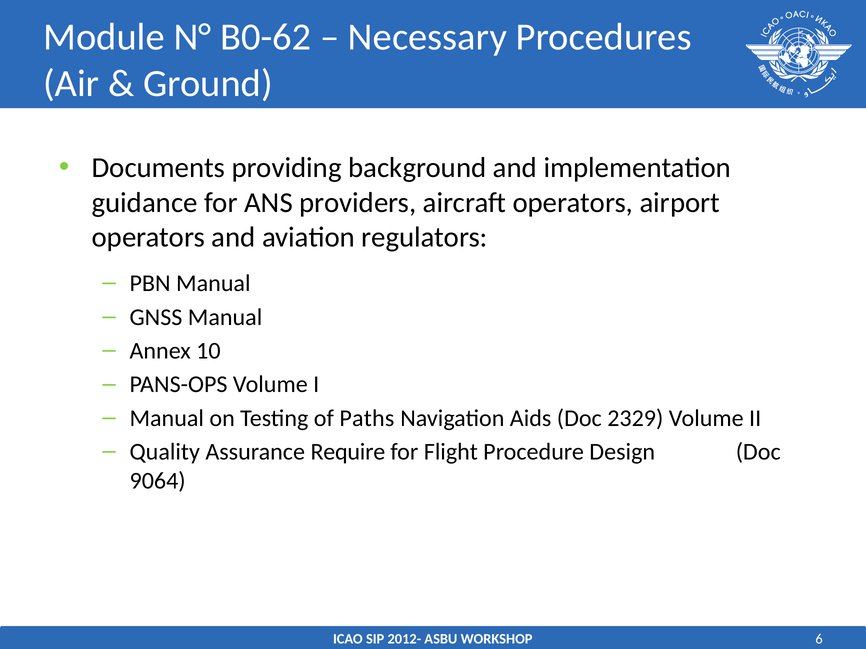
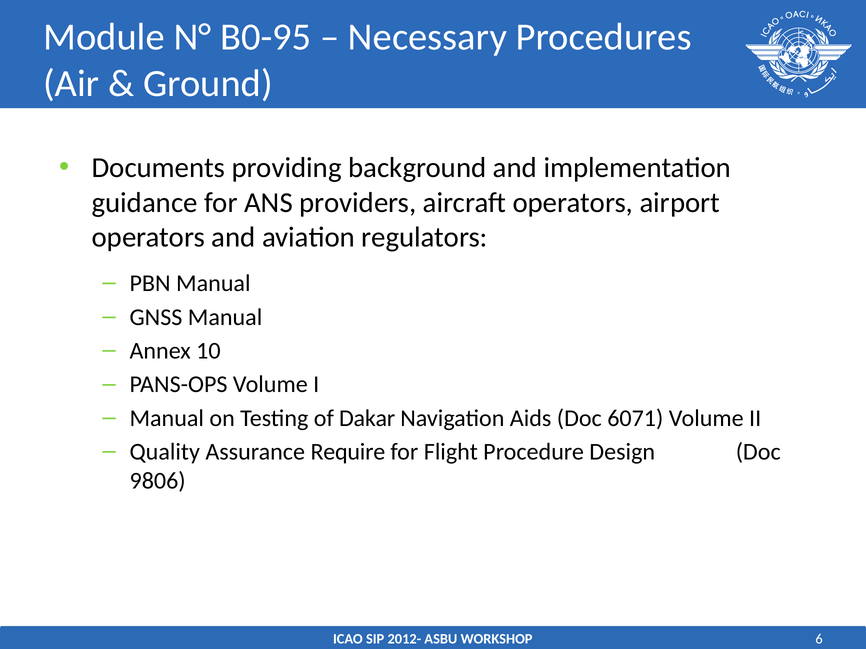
B0-62: B0-62 -> B0-95
Paths: Paths -> Dakar
2329: 2329 -> 6071
9064: 9064 -> 9806
